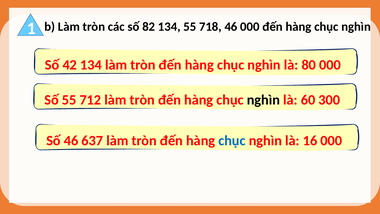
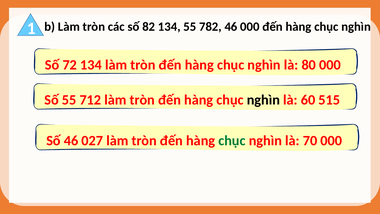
718: 718 -> 782
42: 42 -> 72
300: 300 -> 515
637: 637 -> 027
chục at (232, 140) colour: blue -> green
16: 16 -> 70
